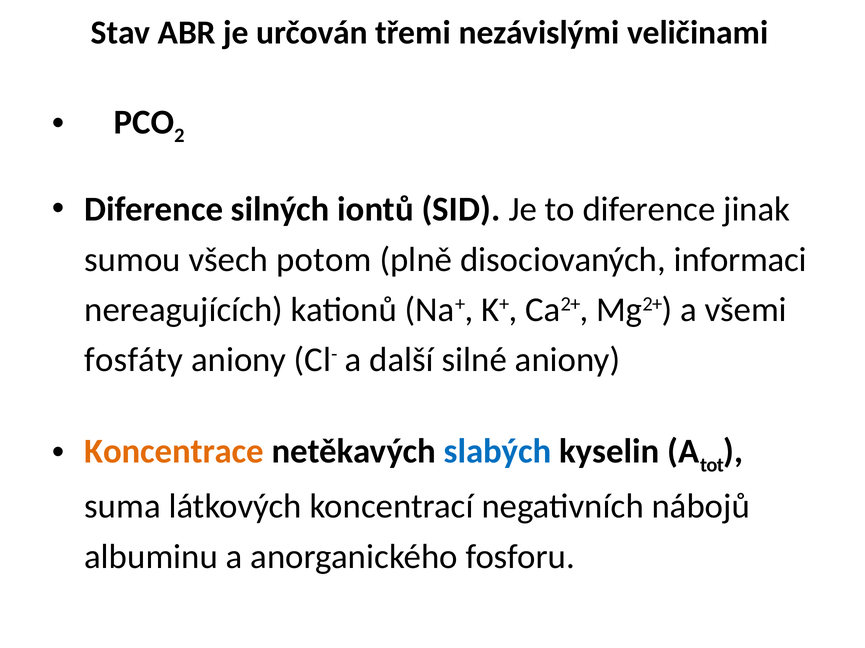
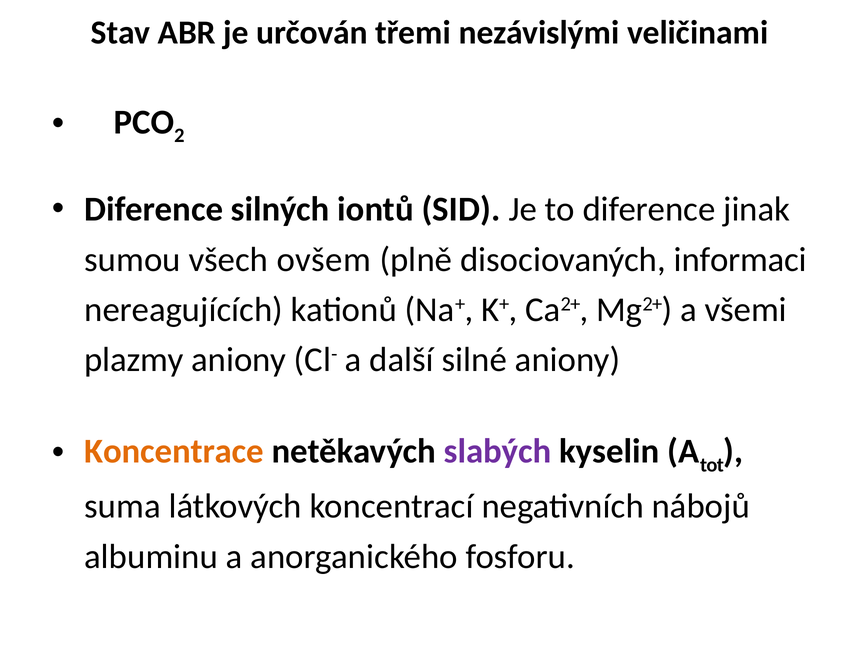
potom: potom -> ovšem
fosfáty: fosfáty -> plazmy
slabých colour: blue -> purple
